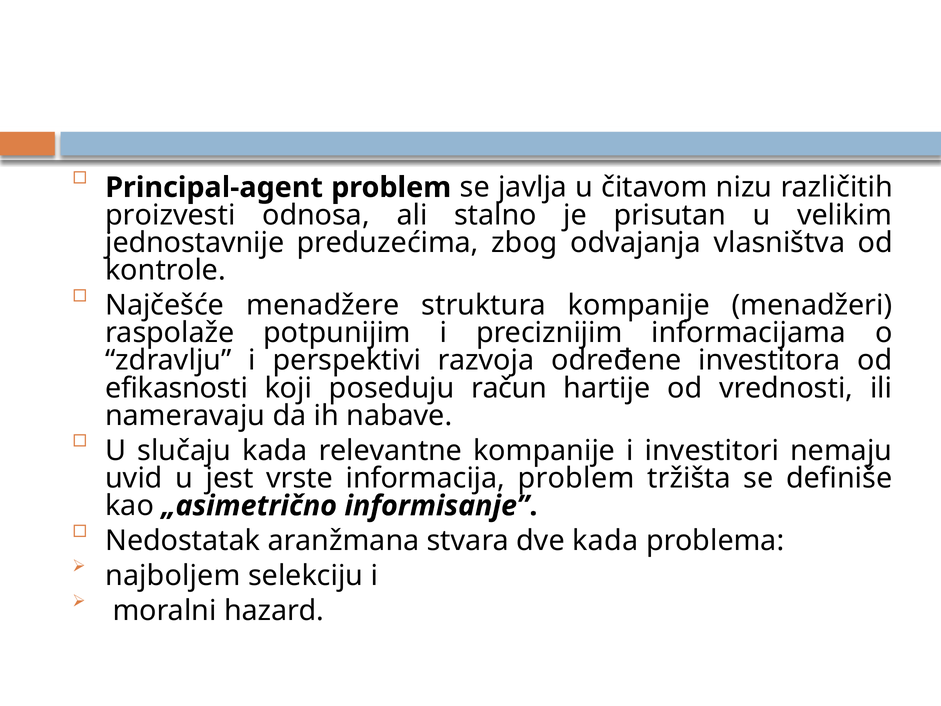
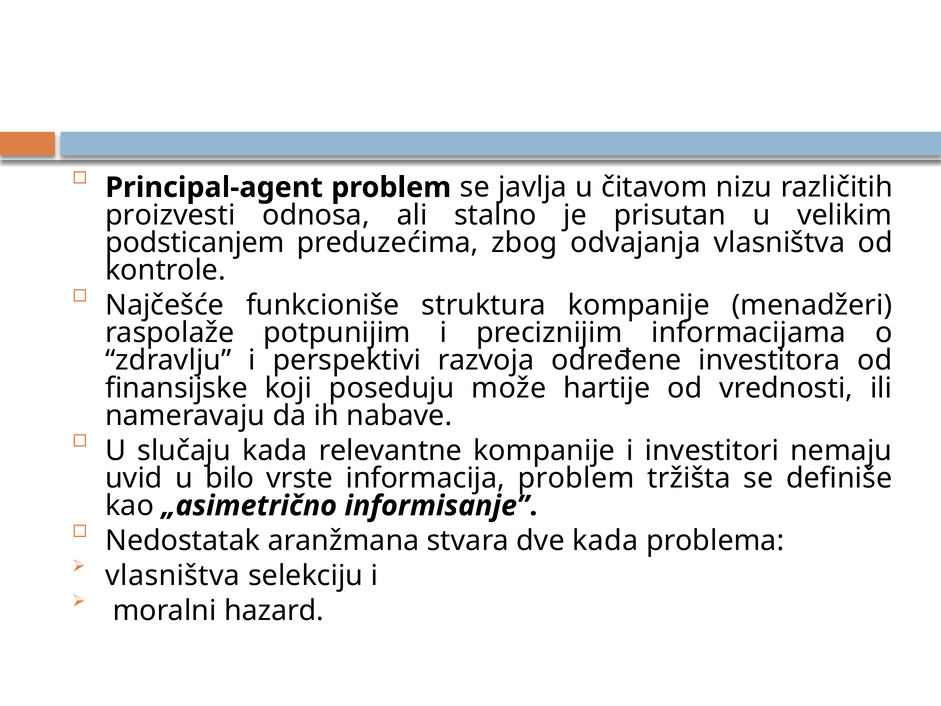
jednostavnije: jednostavnije -> podsticanjem
menadžere: menadžere -> funkcioniše
efikasnosti: efikasnosti -> finansijske
račun: račun -> može
jest: jest -> bilo
najboljem at (173, 575): najboljem -> vlasništva
